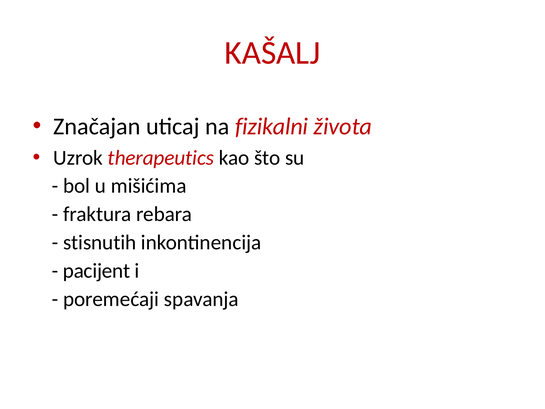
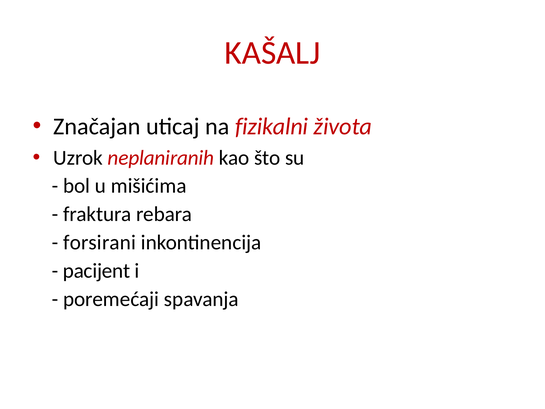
therapeutics: therapeutics -> neplaniranih
stisnutih: stisnutih -> forsirani
